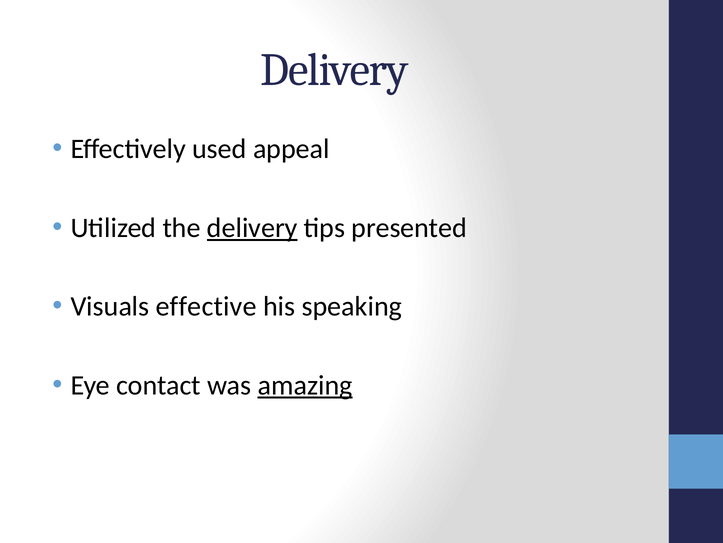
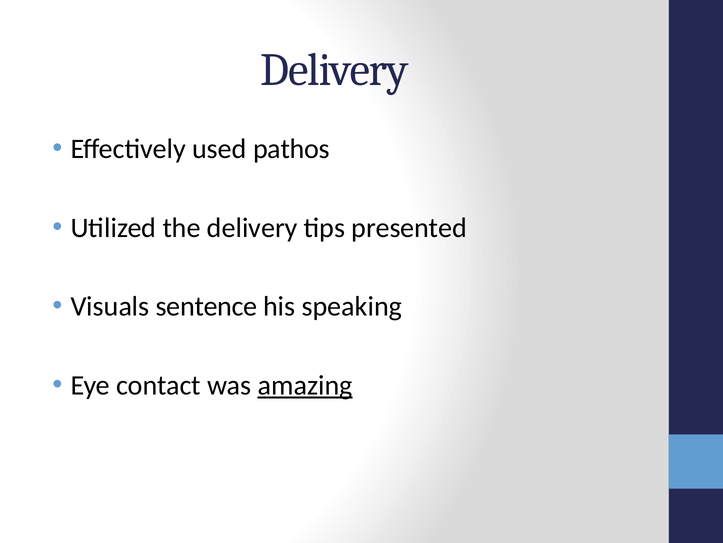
appeal: appeal -> pathos
delivery at (252, 228) underline: present -> none
effective: effective -> sentence
